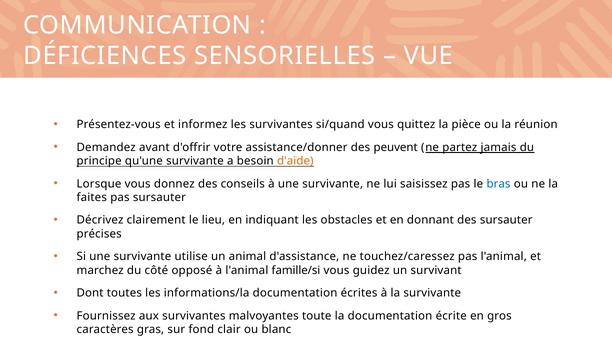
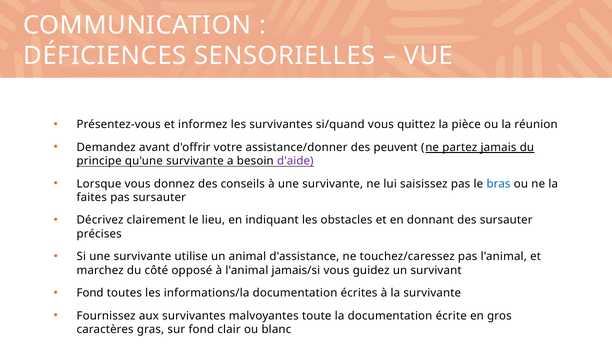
d'aide colour: orange -> purple
famille/si: famille/si -> jamais/si
Dont at (90, 293): Dont -> Fond
